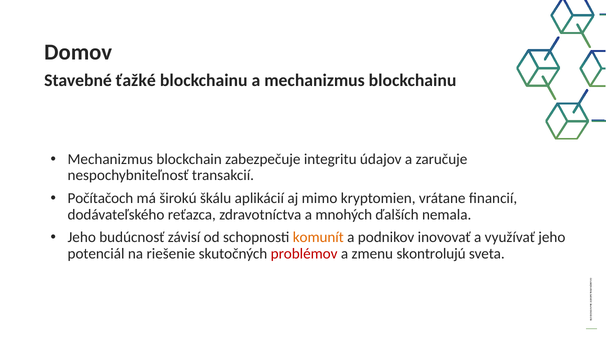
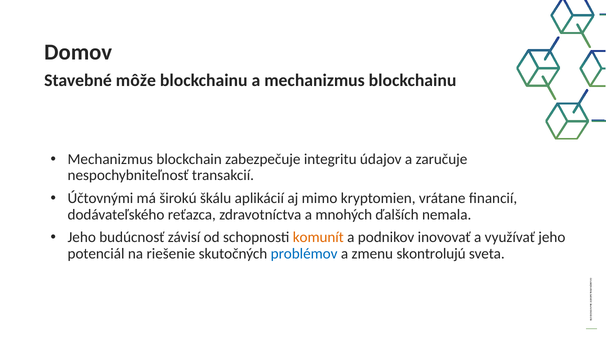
ťažké: ťažké -> môže
Počítačoch: Počítačoch -> Účtovnými
problémov colour: red -> blue
